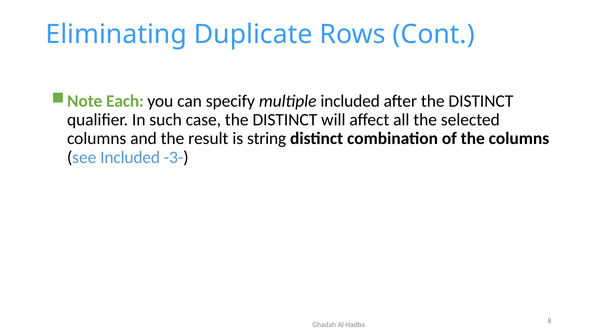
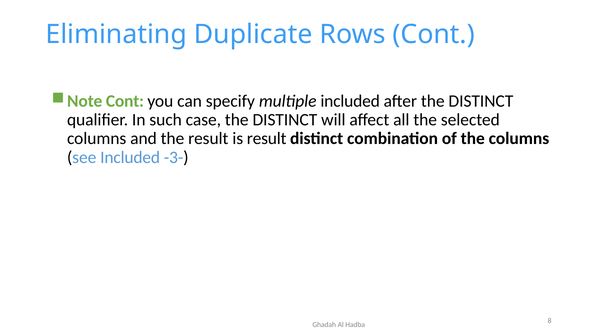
Note Each: Each -> Cont
is string: string -> result
